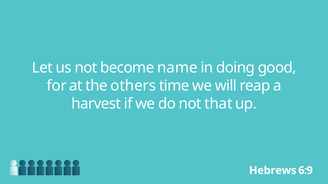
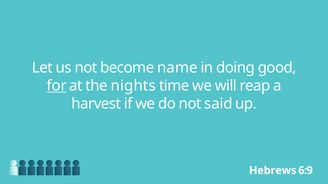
for underline: none -> present
others: others -> nights
that: that -> said
